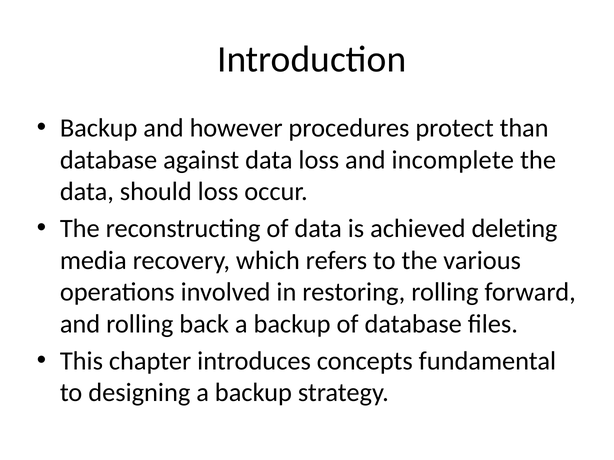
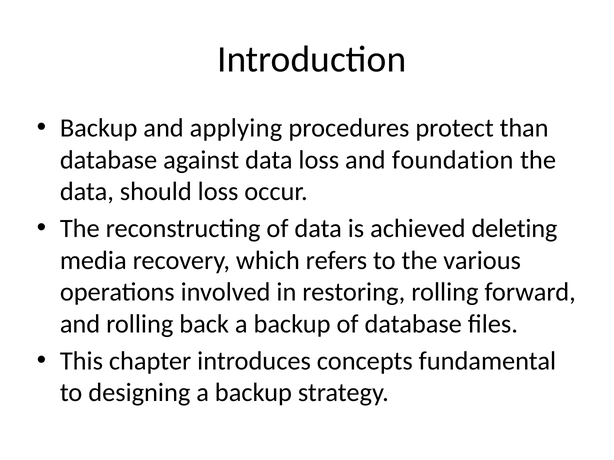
however: however -> applying
incomplete: incomplete -> foundation
